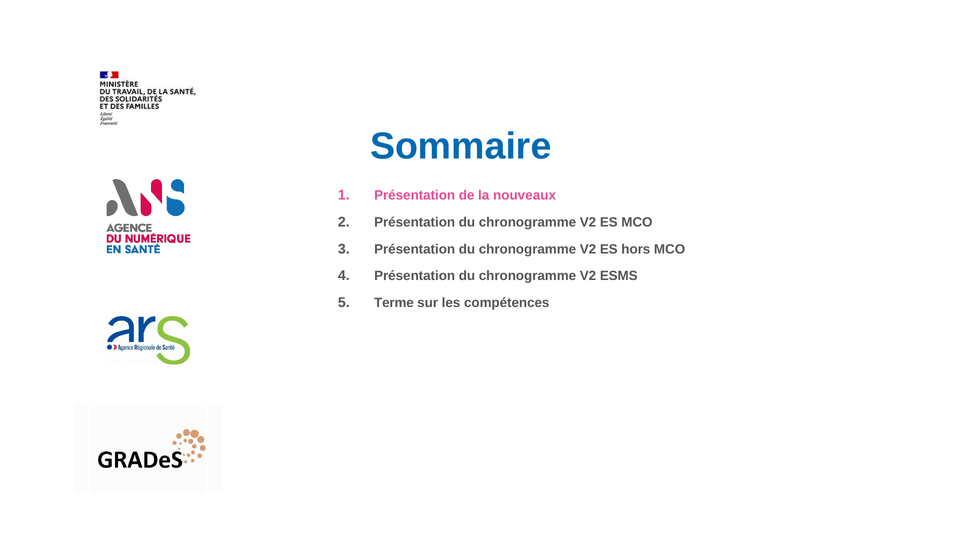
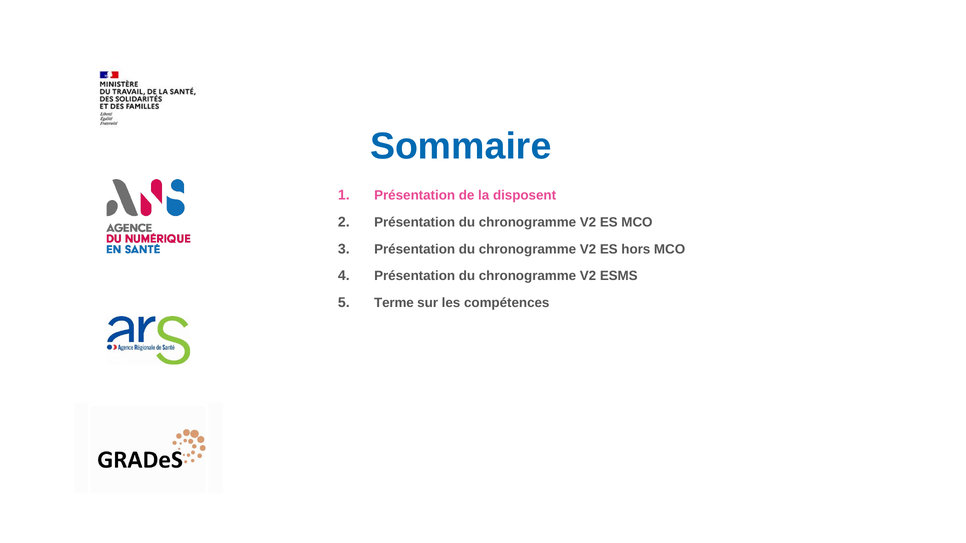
nouveaux: nouveaux -> disposent
